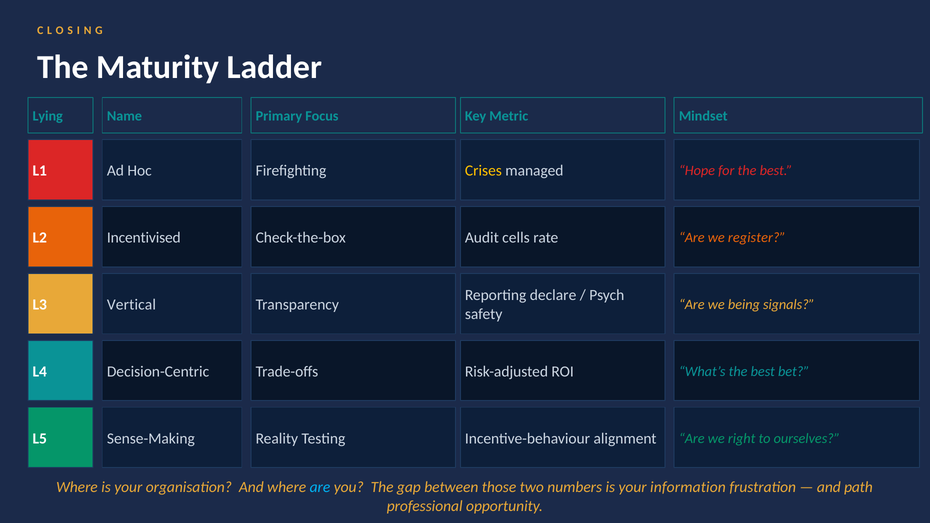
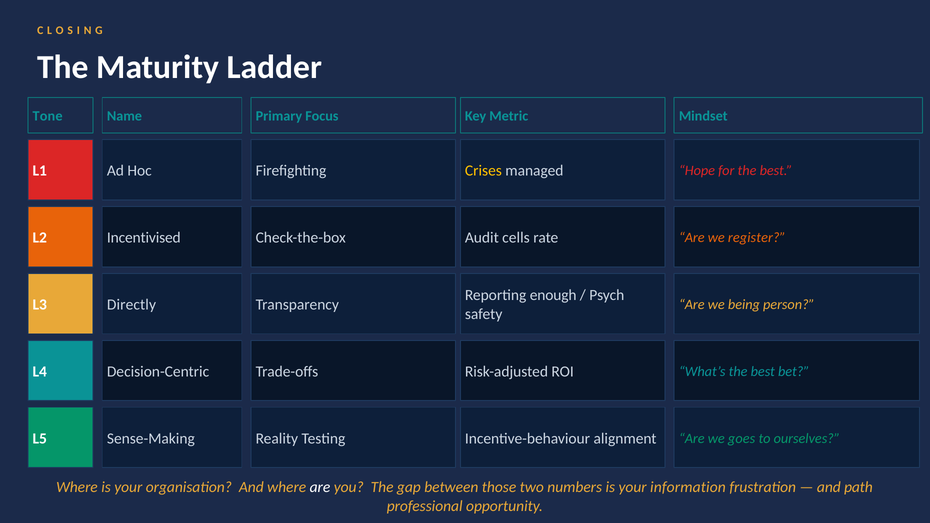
Lying: Lying -> Tone
declare: declare -> enough
Vertical: Vertical -> Directly
signals: signals -> person
right: right -> goes
are at (320, 487) colour: light blue -> white
